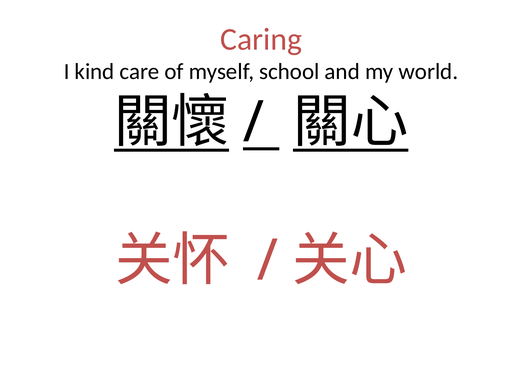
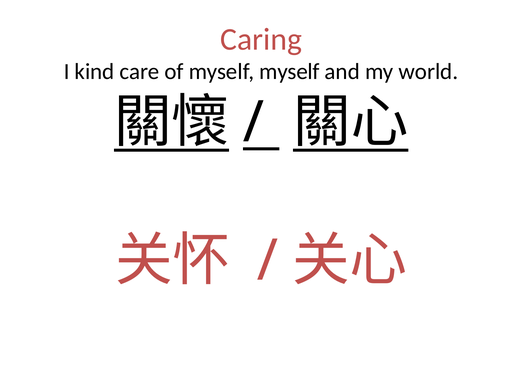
myself school: school -> myself
